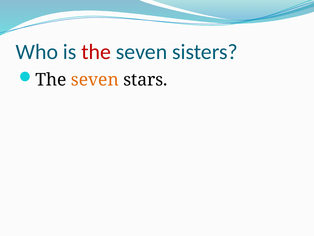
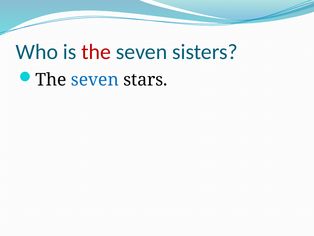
seven at (95, 80) colour: orange -> blue
